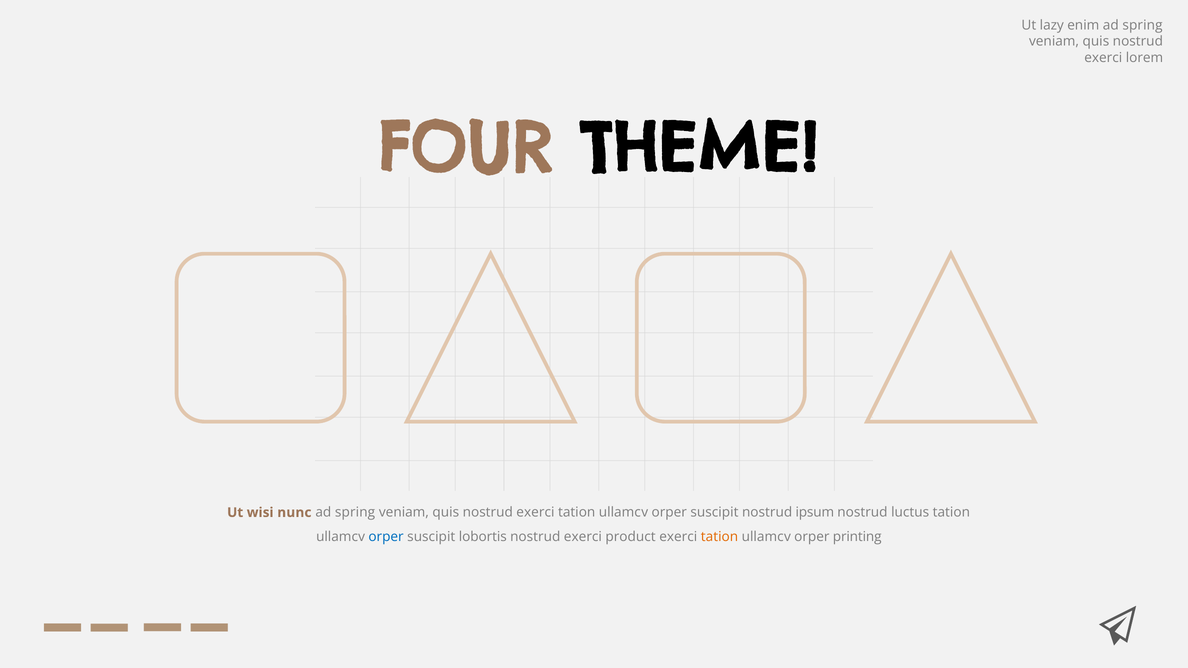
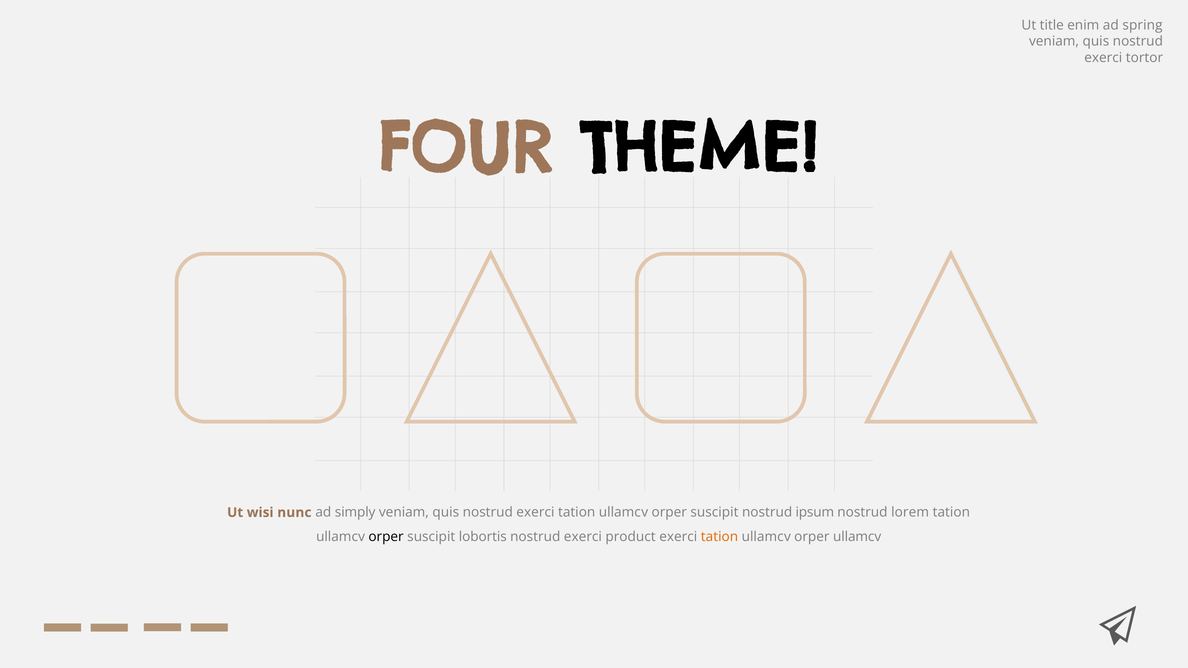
lazy: lazy -> title
lorem: lorem -> tortor
spring at (355, 513): spring -> simply
luctus: luctus -> lorem
orper at (386, 537) colour: blue -> black
orper printing: printing -> ullamcv
